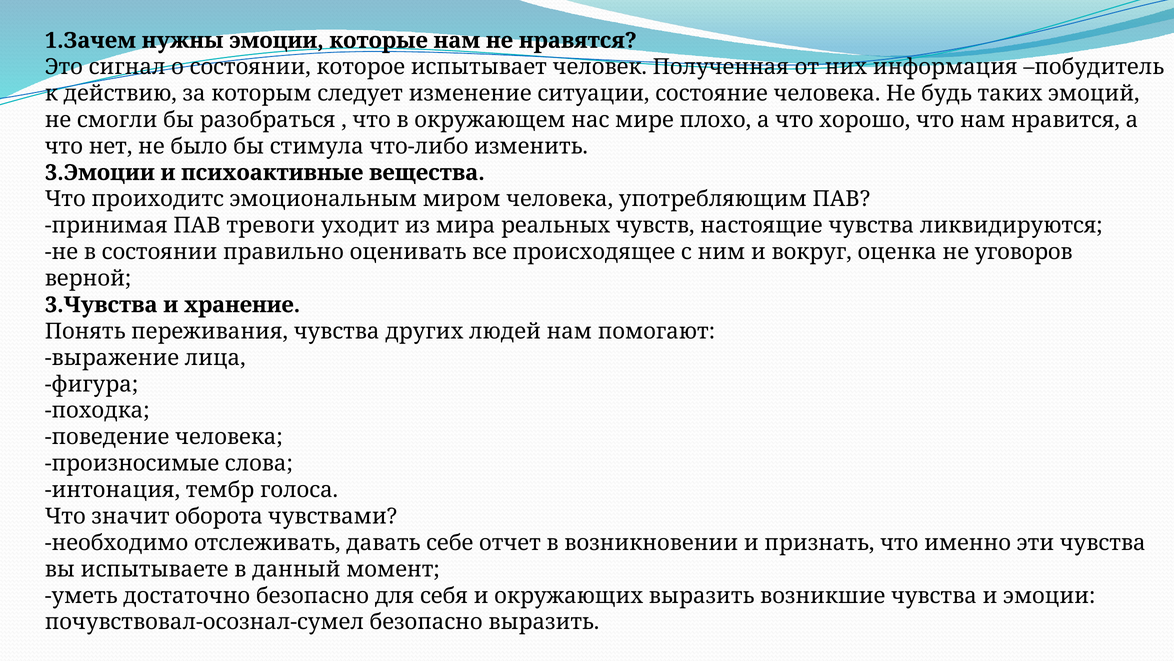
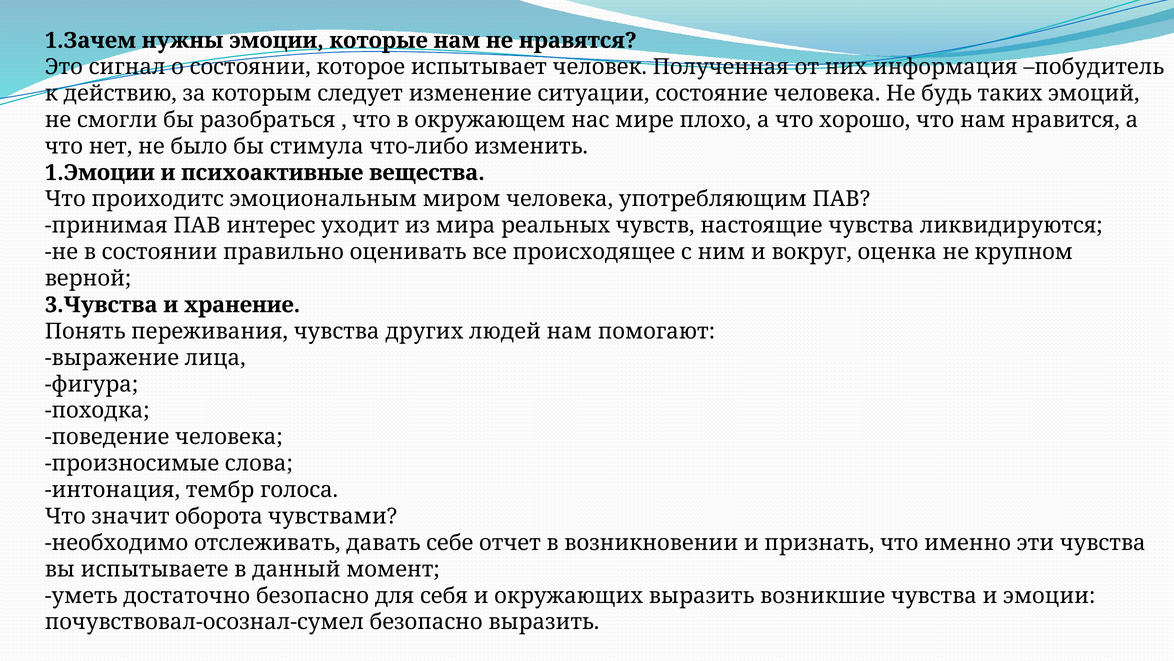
3.Эмоции: 3.Эмоции -> 1.Эмоции
тревоги: тревоги -> интерес
уговоров: уговоров -> крупном
